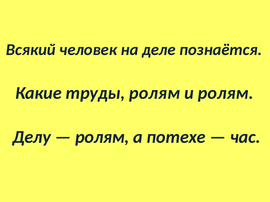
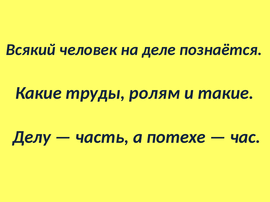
и ролям: ролям -> такие
ролям at (102, 137): ролям -> часть
